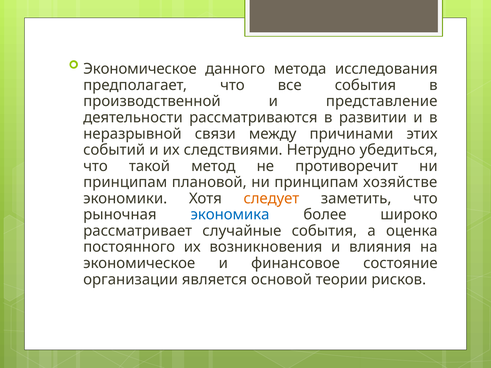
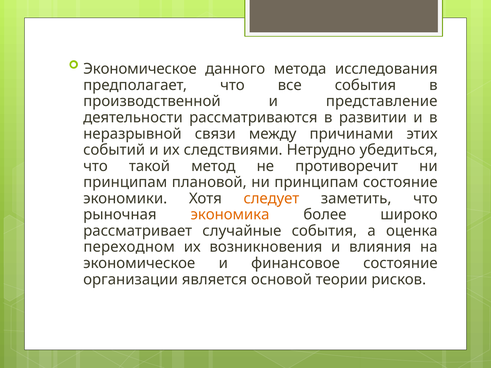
принципам хозяйстве: хозяйстве -> состояние
экономика colour: blue -> orange
постоянного: постоянного -> переходном
